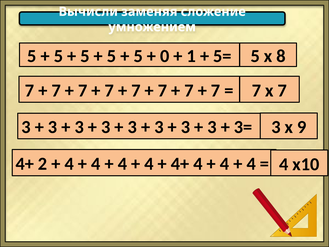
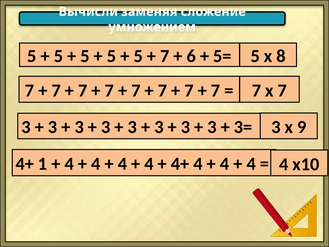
0 at (165, 56): 0 -> 7
1: 1 -> 6
2: 2 -> 1
